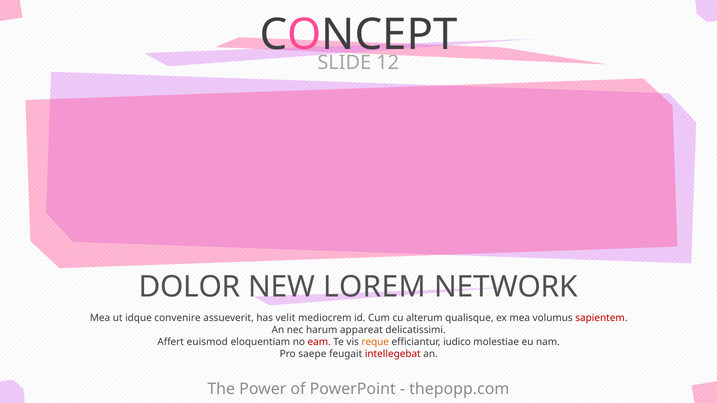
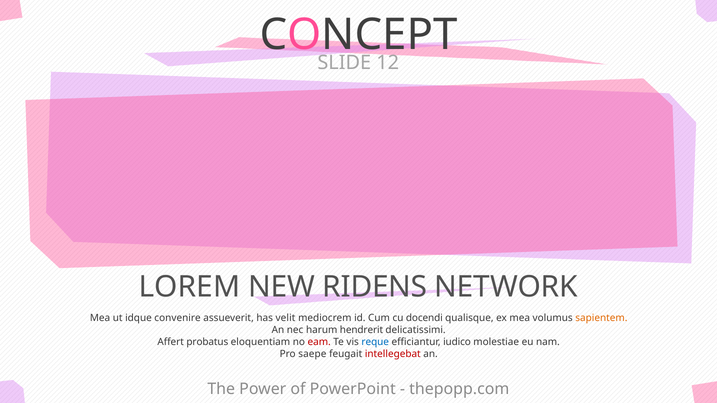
DOLOR: DOLOR -> LOREM
LOREM: LOREM -> RIDENS
alterum: alterum -> docendi
sapientem colour: red -> orange
appareat: appareat -> hendrerit
euismod: euismod -> probatus
reque colour: orange -> blue
